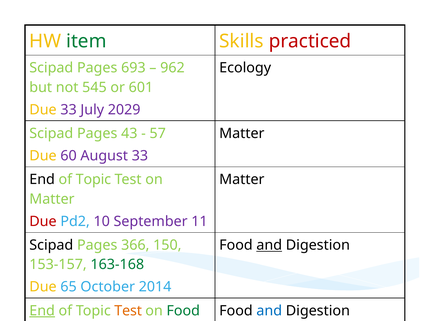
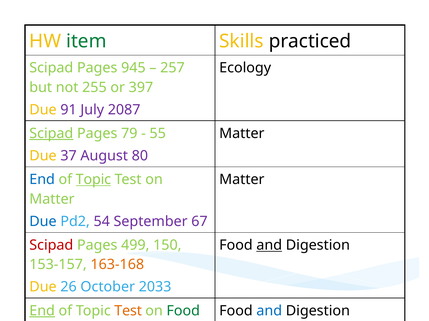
practiced colour: red -> black
693: 693 -> 945
962: 962 -> 257
545: 545 -> 255
601: 601 -> 397
Due 33: 33 -> 91
2029: 2029 -> 2087
Scipad at (51, 134) underline: none -> present
43: 43 -> 79
57: 57 -> 55
60: 60 -> 37
August 33: 33 -> 80
End at (42, 180) colour: black -> blue
Topic at (93, 180) underline: none -> present
Due at (43, 222) colour: red -> blue
10: 10 -> 54
11: 11 -> 67
Scipad at (51, 246) colour: black -> red
366: 366 -> 499
163-168 colour: green -> orange
65: 65 -> 26
2014: 2014 -> 2033
